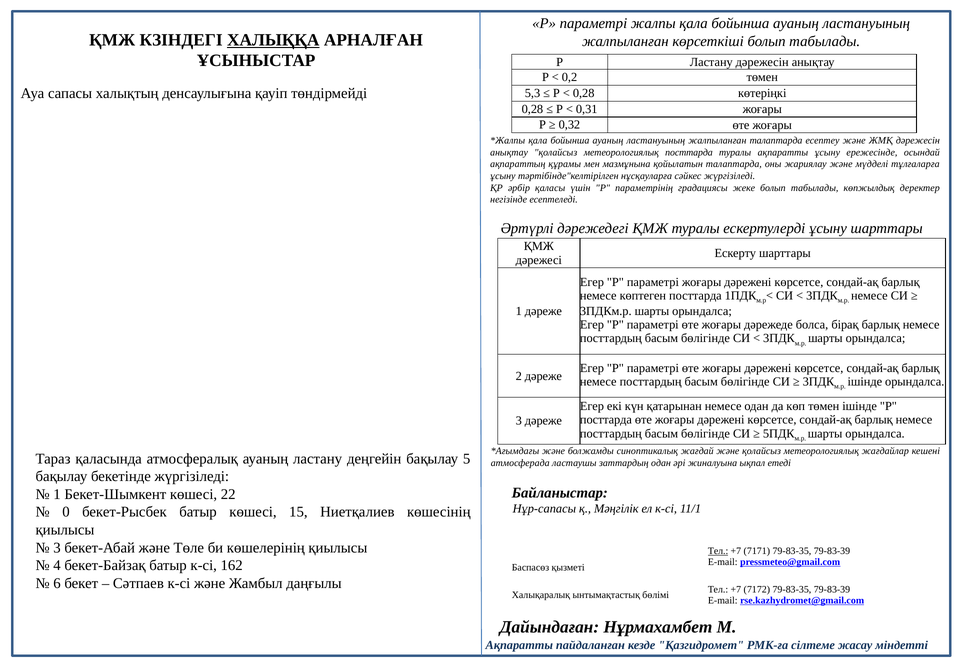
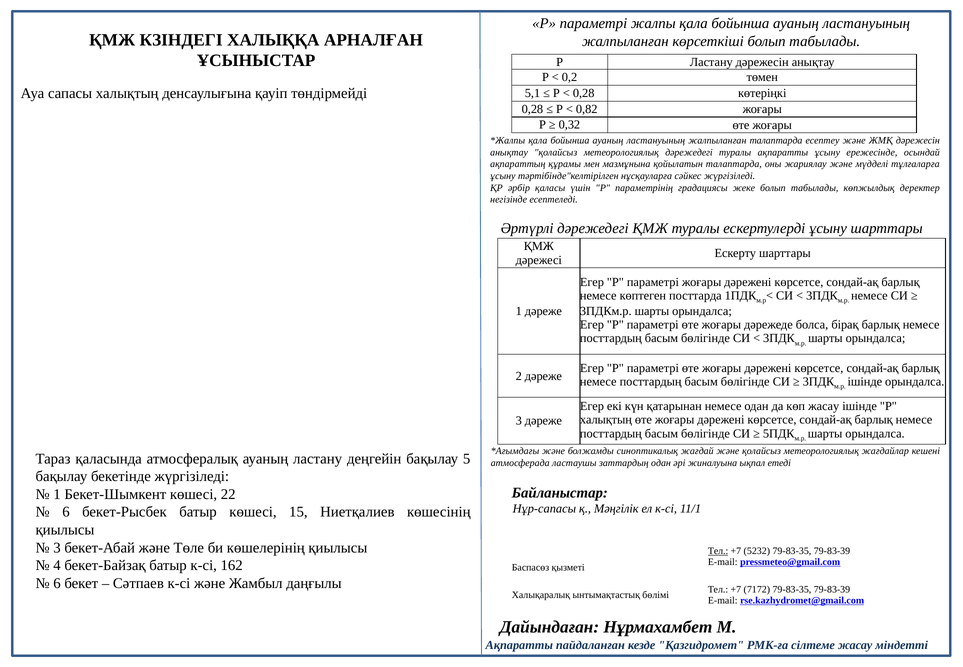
ХАЛЫҚҚА underline: present -> none
5,3: 5,3 -> 5,1
0,31: 0,31 -> 0,82
метеорологиялық посттарда: посттарда -> дәрежедегі
көп төмен: төмен -> жасау
посттарда at (606, 420): посттарда -> халықтың
0 at (66, 512): 0 -> 6
7171: 7171 -> 5232
